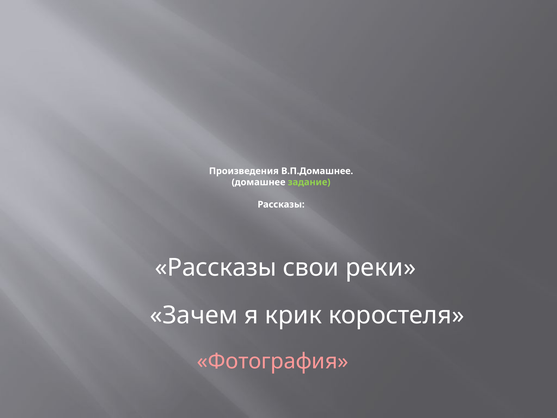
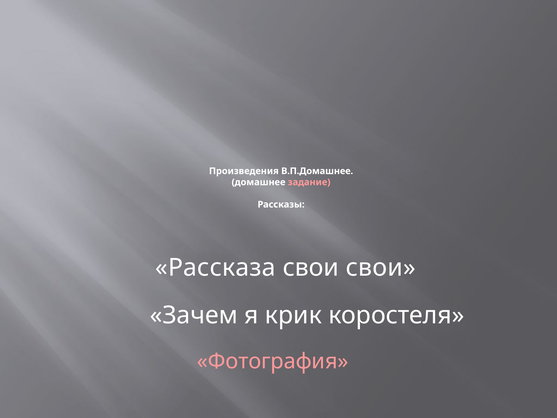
задание colour: light green -> pink
Рассказы at (216, 267): Рассказы -> Рассказа
свои реки: реки -> свои
